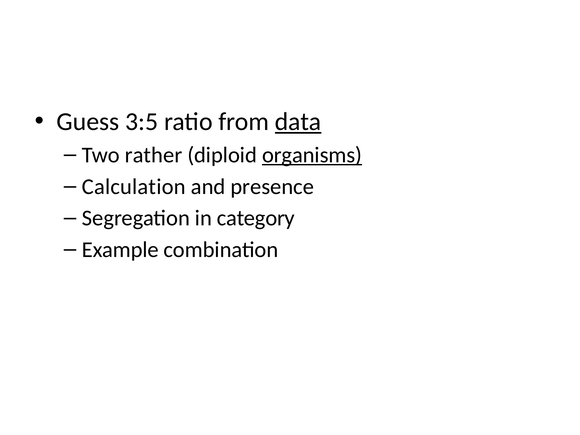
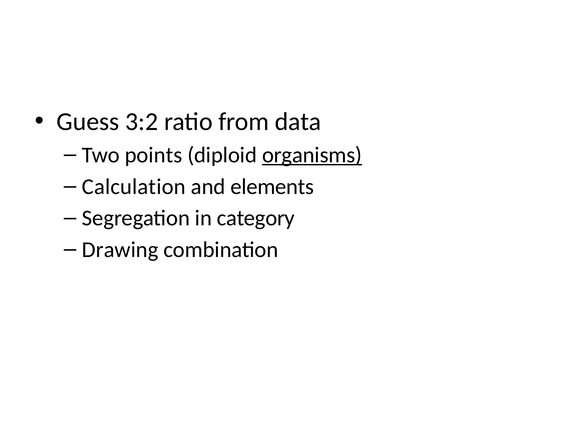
3:5: 3:5 -> 3:2
data underline: present -> none
rather: rather -> points
presence: presence -> elements
Example: Example -> Drawing
